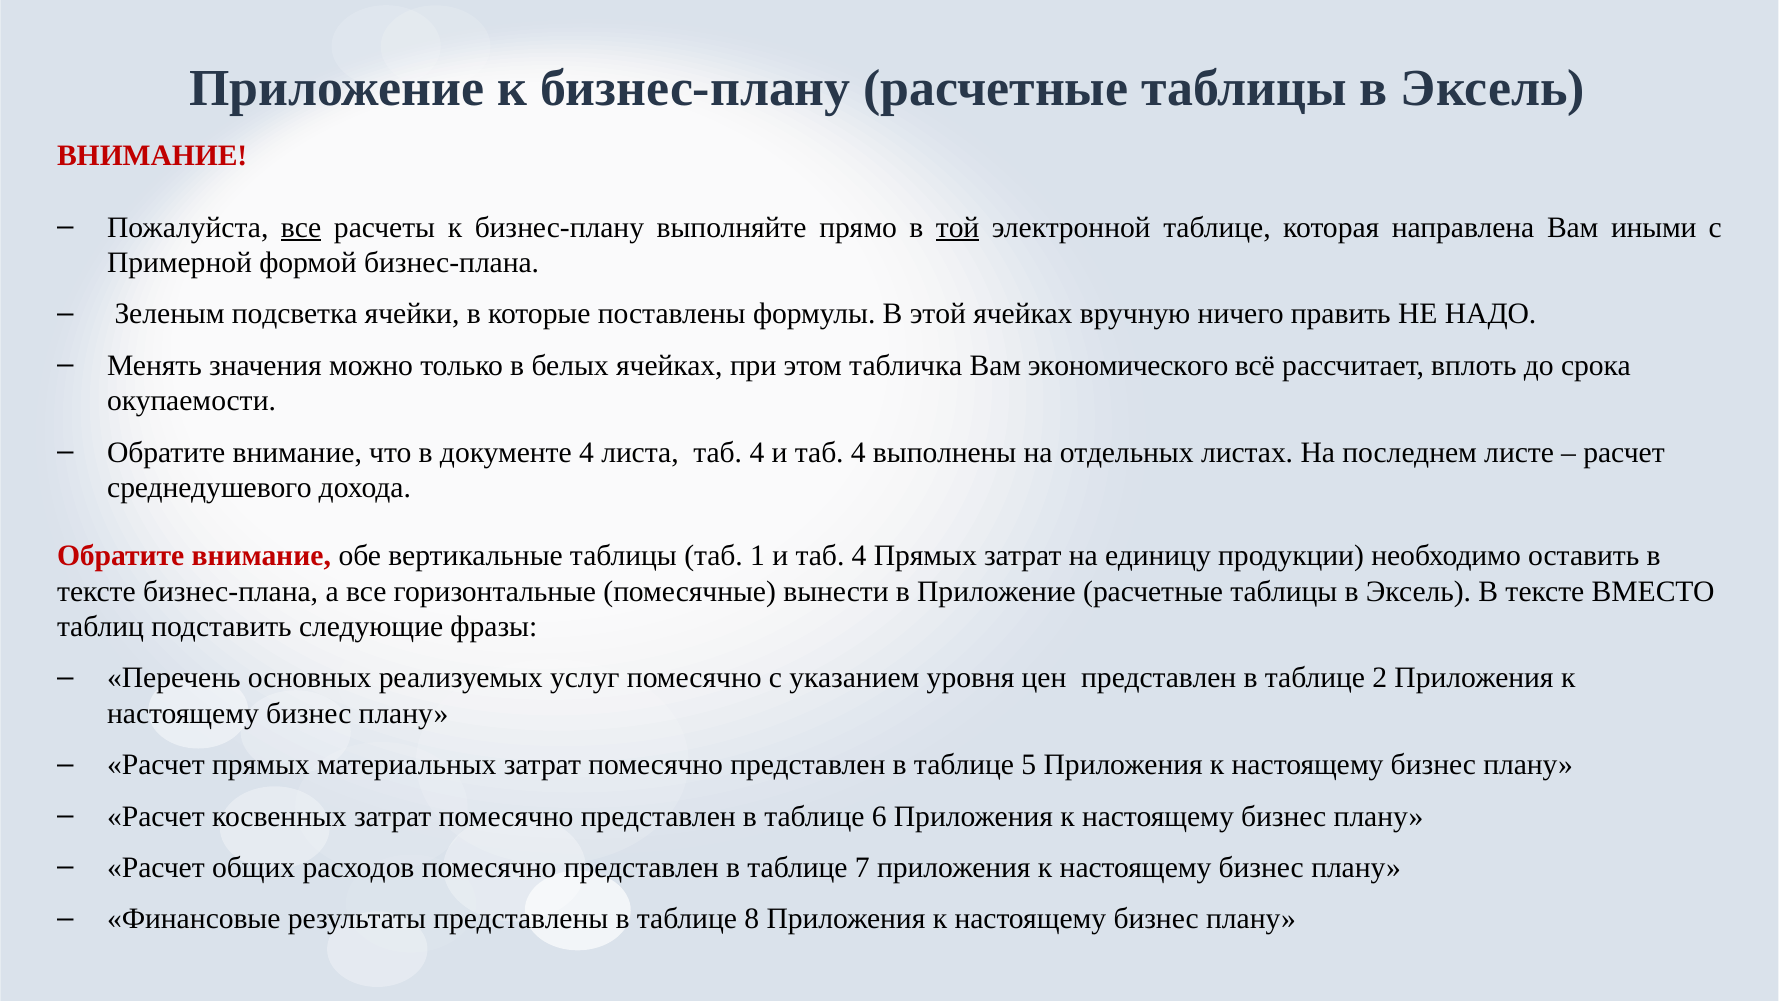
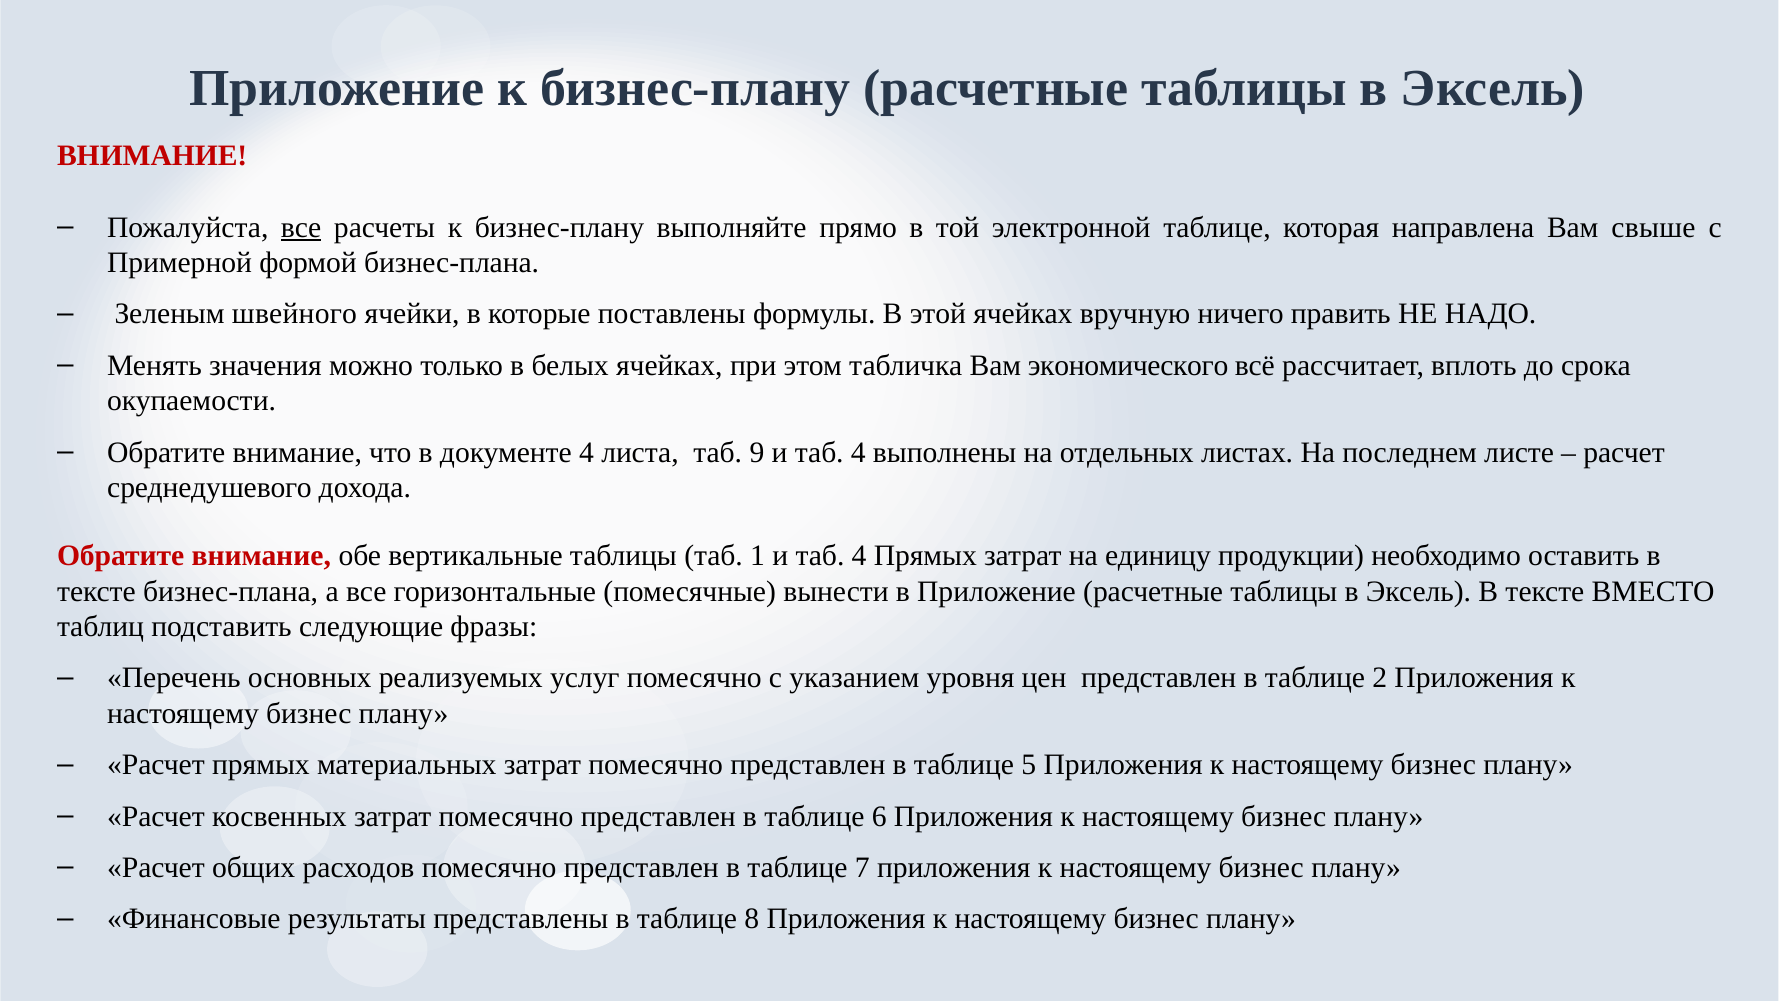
той underline: present -> none
иными: иными -> свыше
подсветка: подсветка -> швейного
листа таб 4: 4 -> 9
